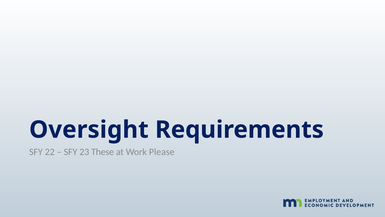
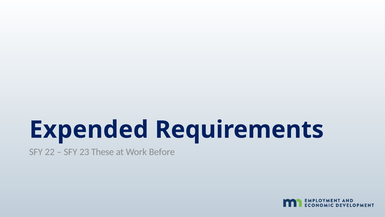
Oversight: Oversight -> Expended
Please: Please -> Before
